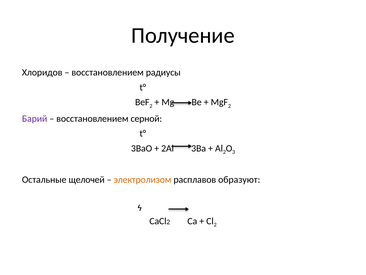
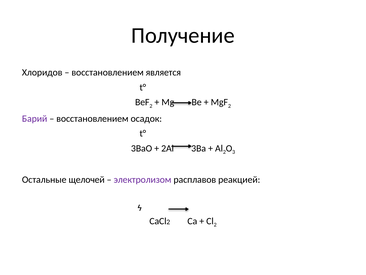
радиусы: радиусы -> является
серной: серной -> осадок
электролизом colour: orange -> purple
образуют: образуют -> реакцией
